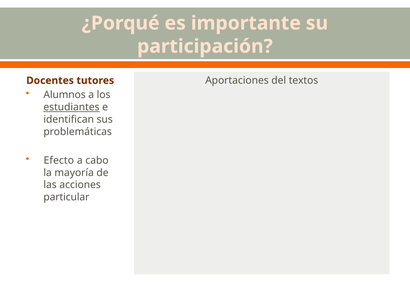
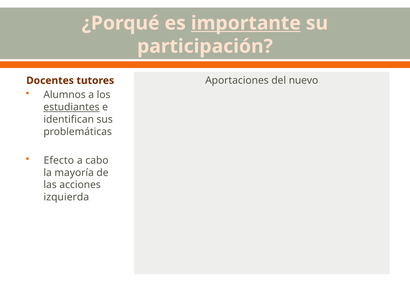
importante underline: none -> present
textos: textos -> nuevo
particular: particular -> izquierda
